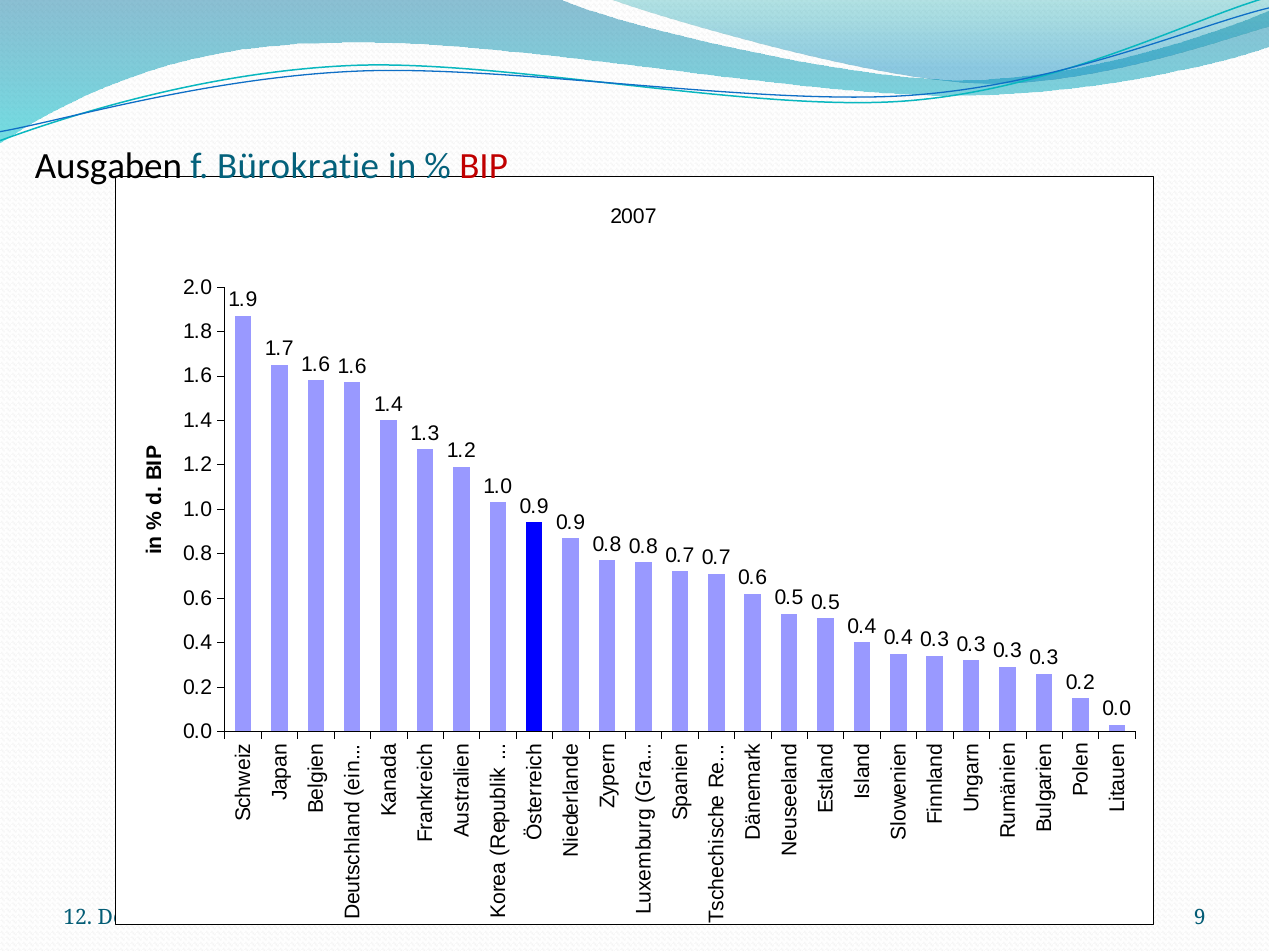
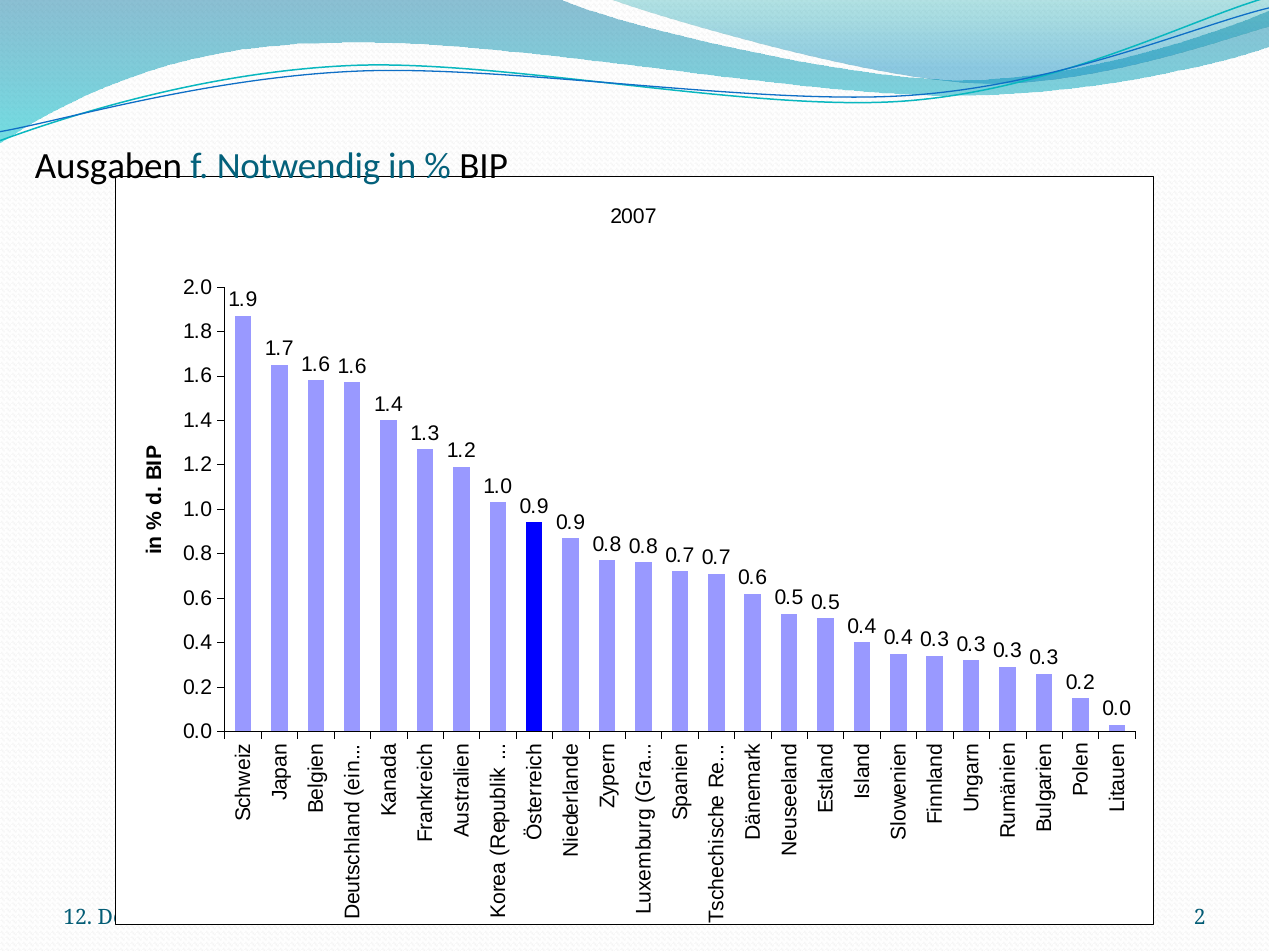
Bürokratie: Bürokratie -> Notwendig
BIP colour: red -> black
9: 9 -> 2
